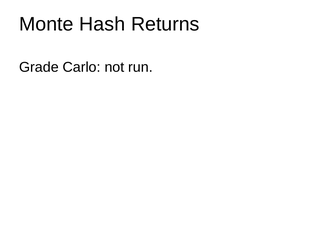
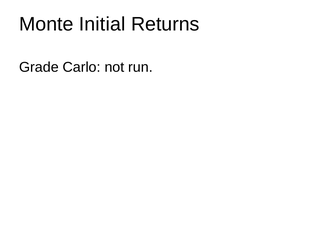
Hash: Hash -> Initial
